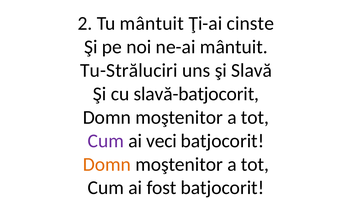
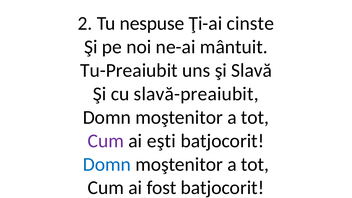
Tu mântuit: mântuit -> nespuse
Tu-Străluciri: Tu-Străluciri -> Tu-Preaiubit
slavă-batjocorit: slavă-batjocorit -> slavă-preaiubit
veci: veci -> eşti
Domn at (107, 164) colour: orange -> blue
